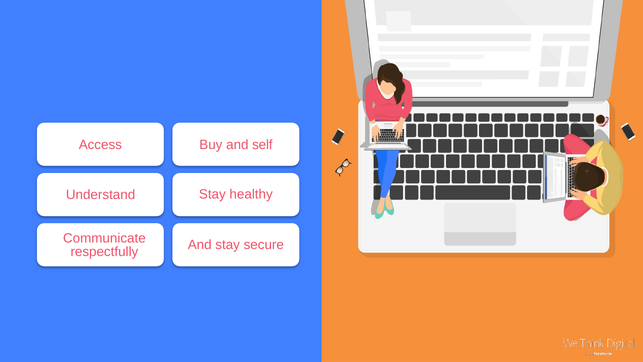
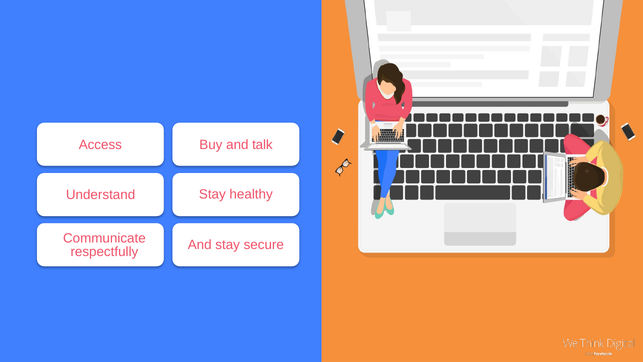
self: self -> talk
